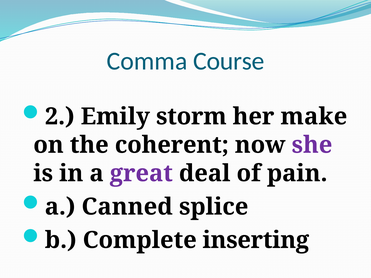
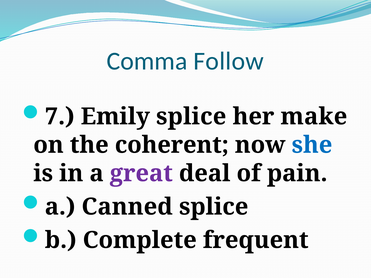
Course: Course -> Follow
2: 2 -> 7
Emily storm: storm -> splice
she colour: purple -> blue
inserting: inserting -> frequent
